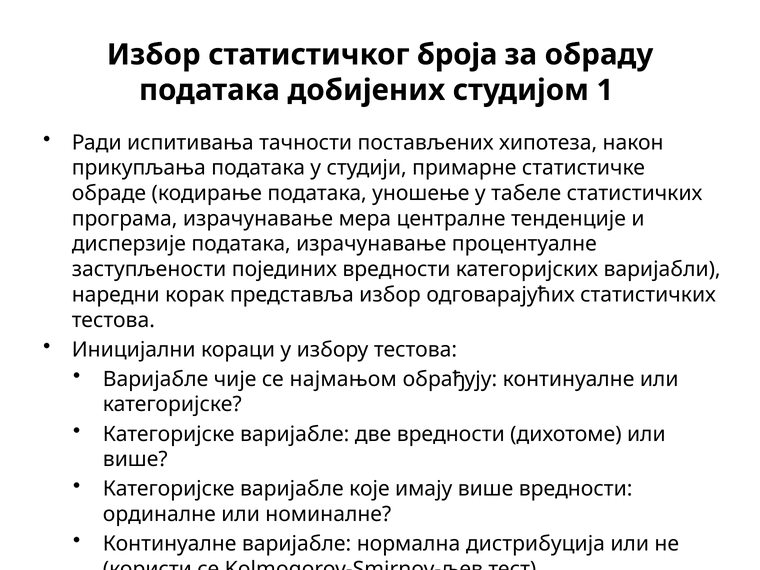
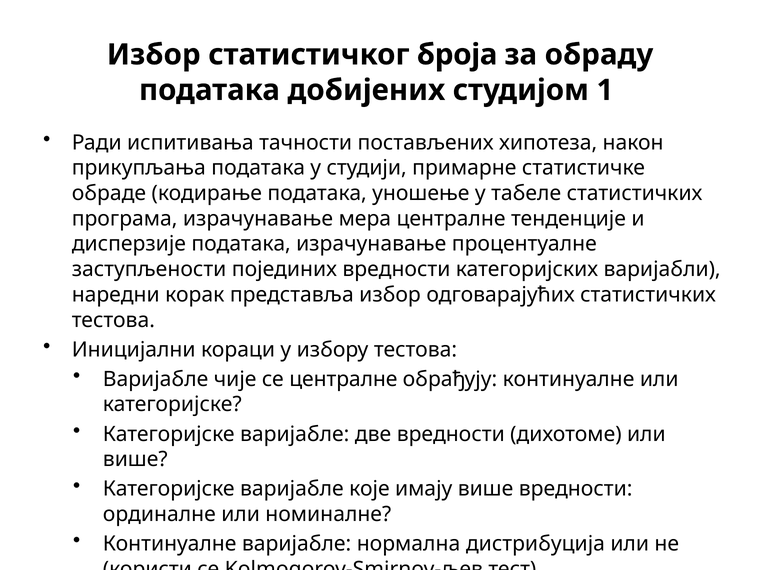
се најмањом: најмањом -> централне
